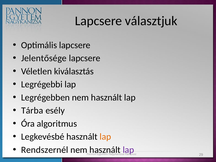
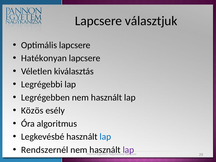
Jelentősége: Jelentősége -> Hatékonyan
Tárba: Tárba -> Közös
lap at (105, 137) colour: orange -> blue
